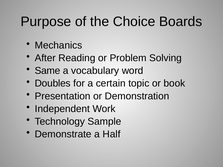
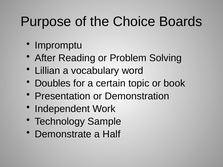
Mechanics: Mechanics -> Impromptu
Same: Same -> Lillian
